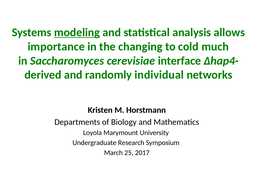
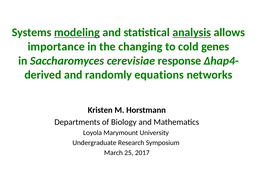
analysis underline: none -> present
much: much -> genes
interface: interface -> response
individual: individual -> equations
